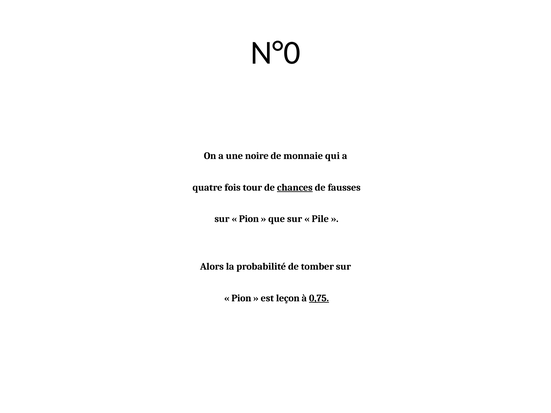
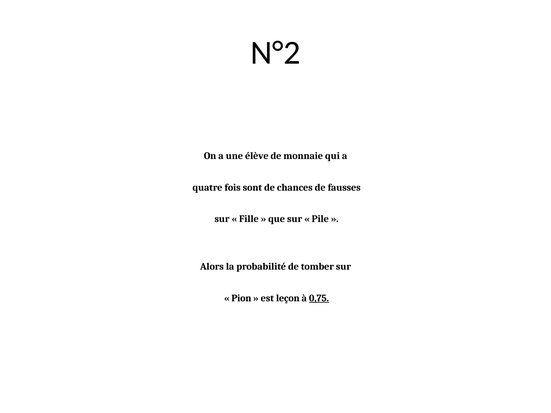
N°0: N°0 -> N°2
noire: noire -> élève
tour: tour -> sont
chances underline: present -> none
Pion at (249, 219): Pion -> Fille
